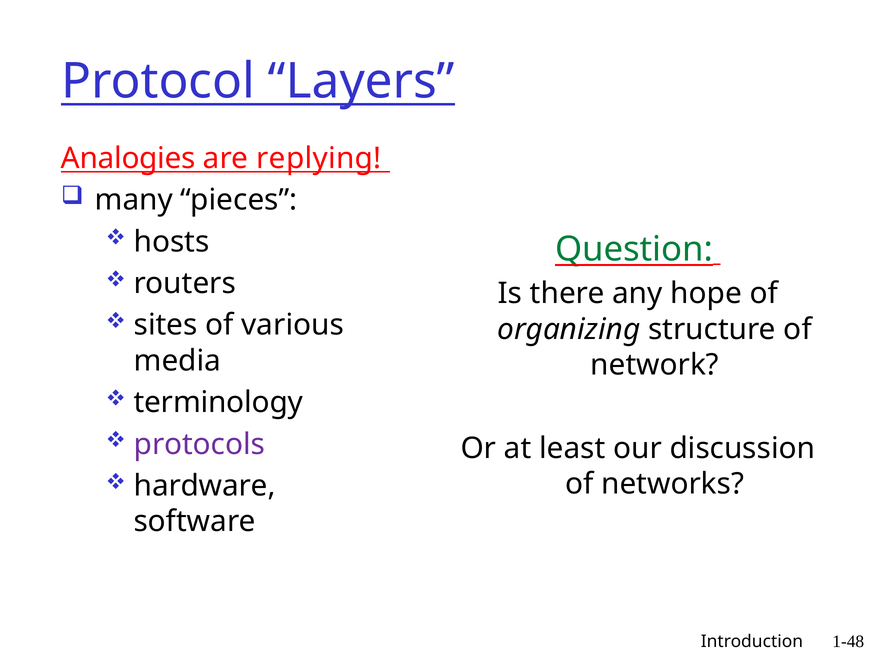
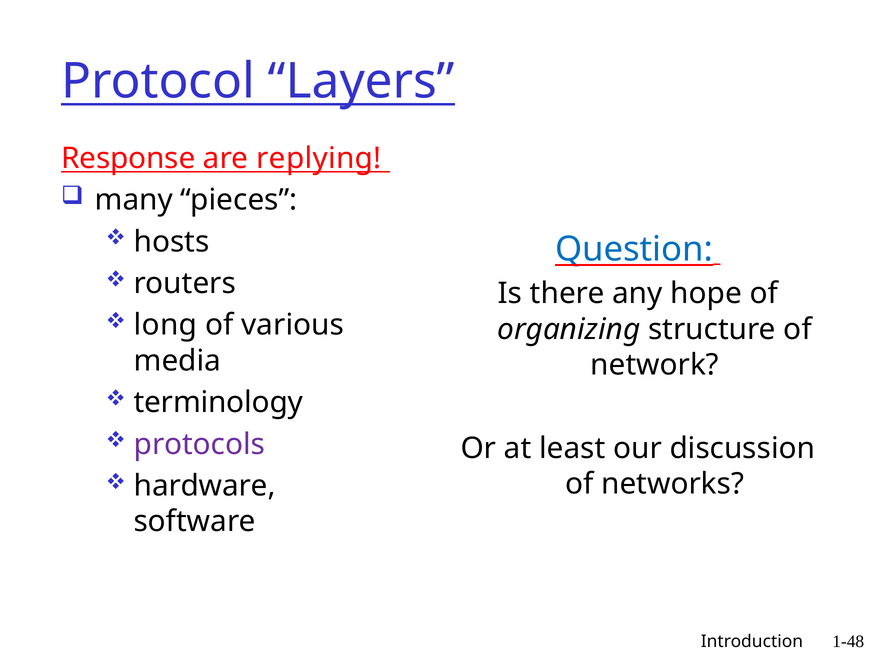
Analogies: Analogies -> Response
Question colour: green -> blue
sites: sites -> long
